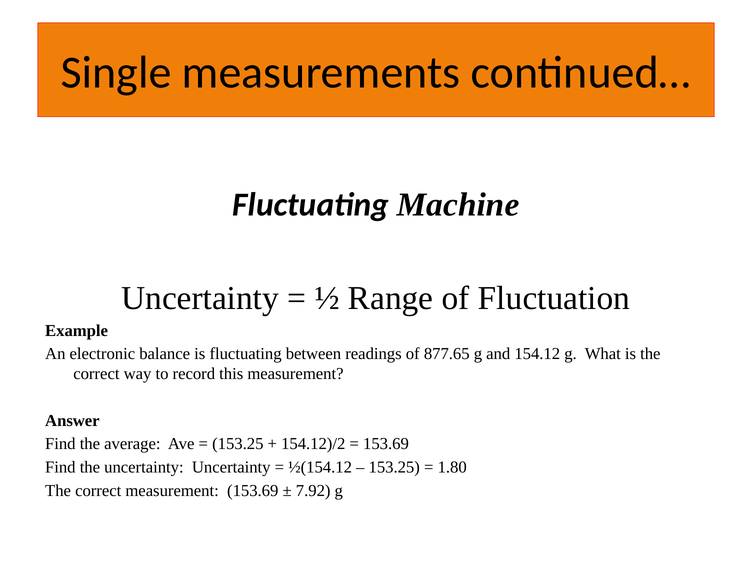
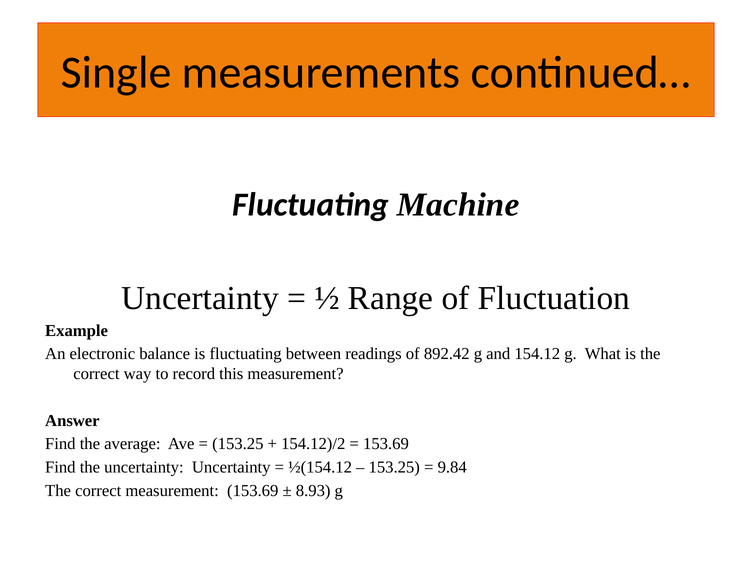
877.65: 877.65 -> 892.42
1.80: 1.80 -> 9.84
7.92: 7.92 -> 8.93
